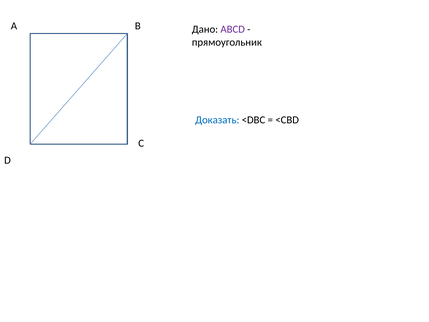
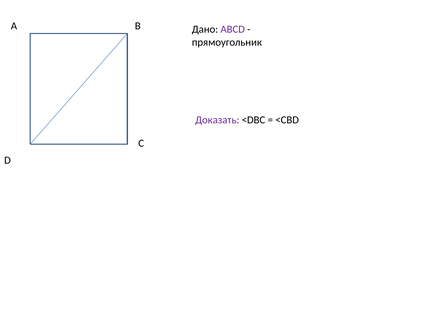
Доказать colour: blue -> purple
